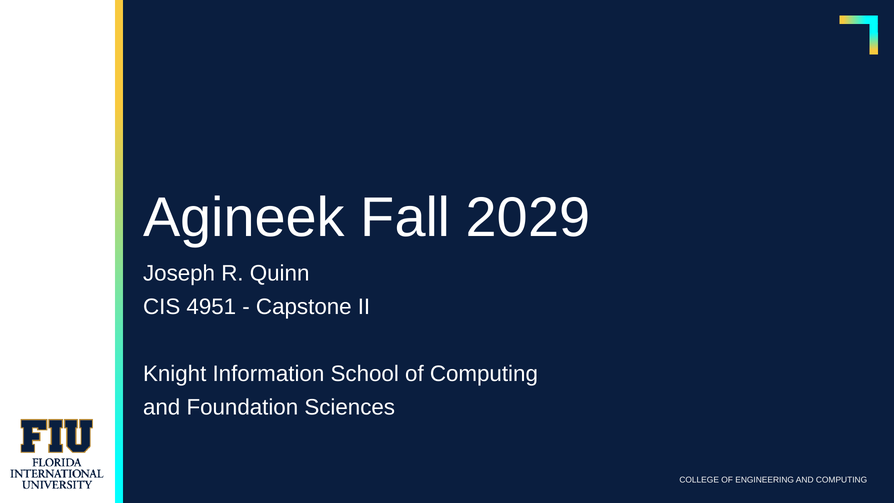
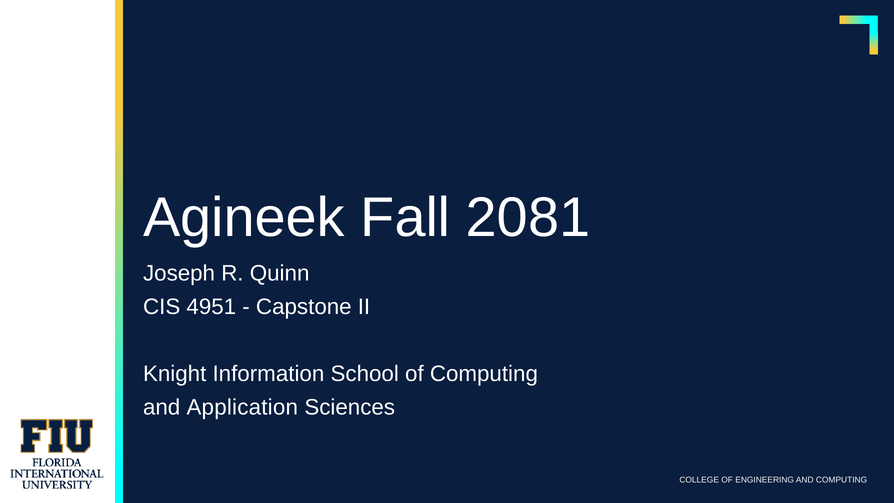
2029: 2029 -> 2081
Foundation: Foundation -> Application
